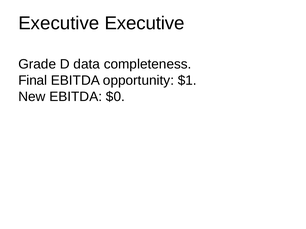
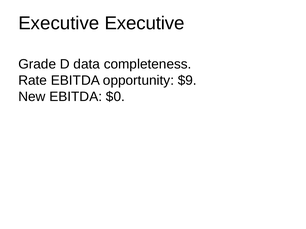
Final: Final -> Rate
$1: $1 -> $9
